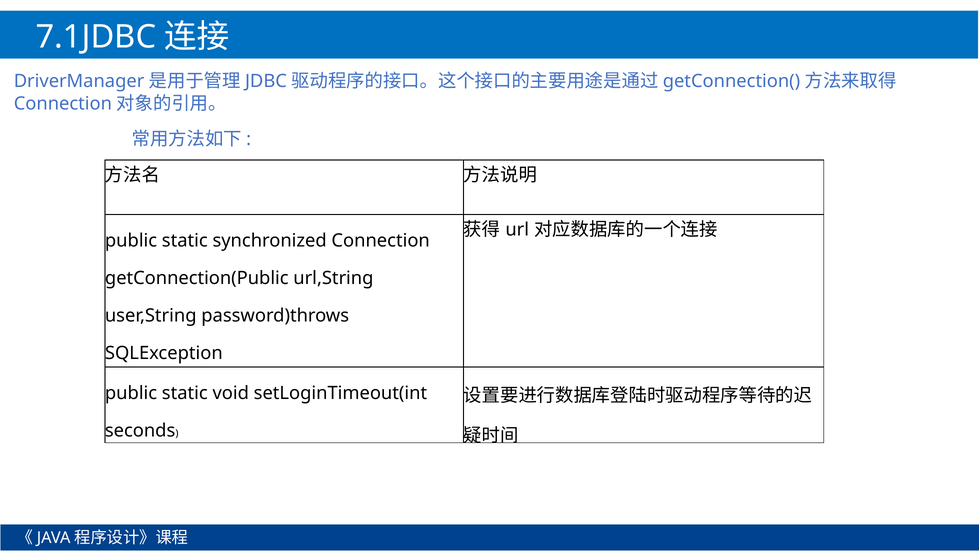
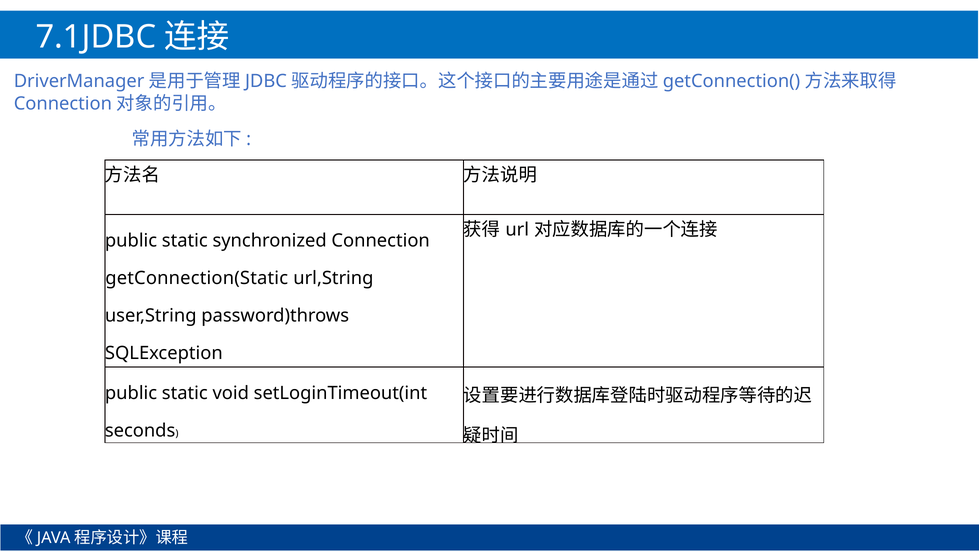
getConnection(Public: getConnection(Public -> getConnection(Static
